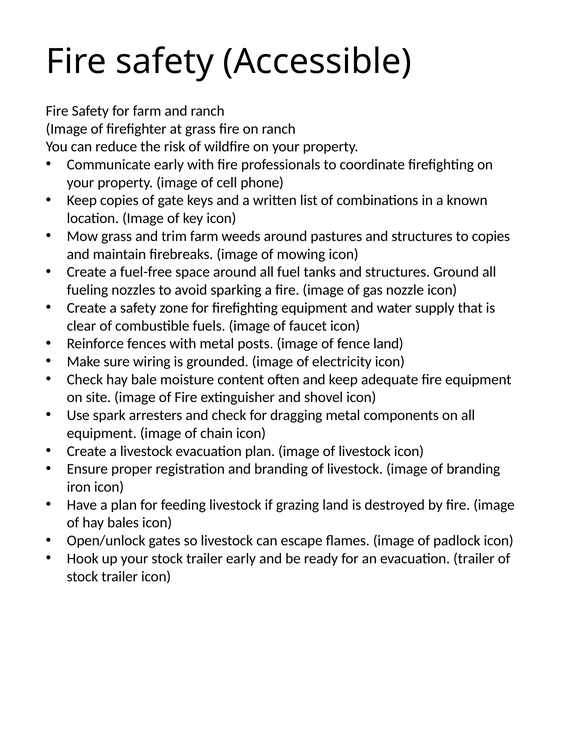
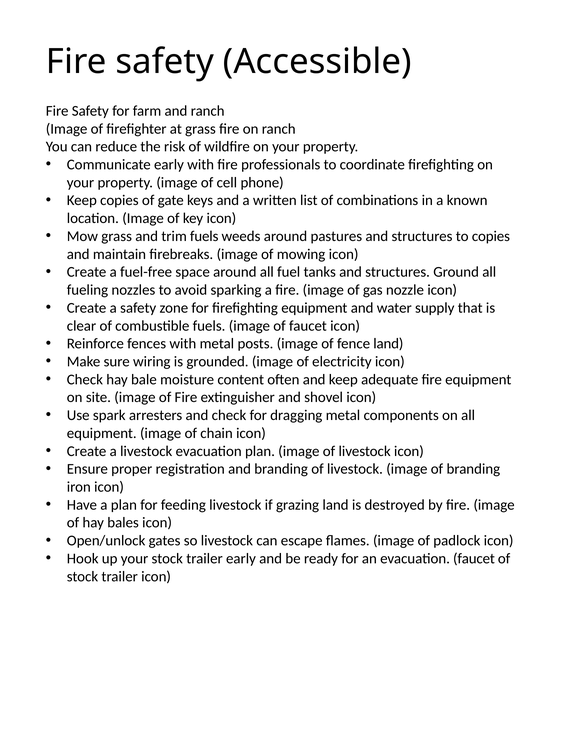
trim farm: farm -> fuels
evacuation trailer: trailer -> faucet
